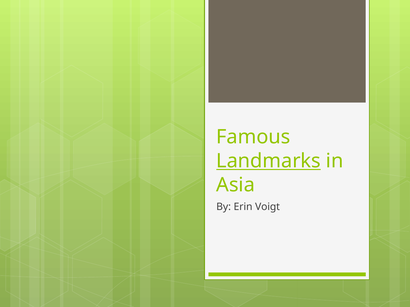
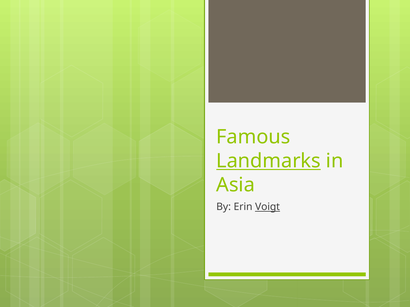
Voigt underline: none -> present
